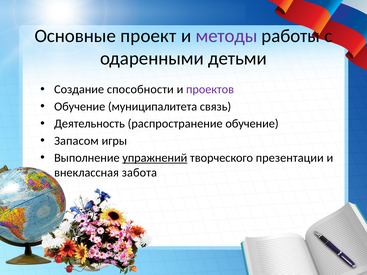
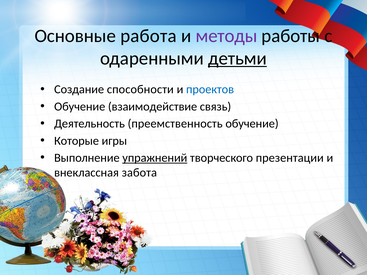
проект: проект -> работа
детьми underline: none -> present
проектов colour: purple -> blue
муниципалитета: муниципалитета -> взаимодействие
распространение: распространение -> преемственность
Запасом: Запасом -> Которые
